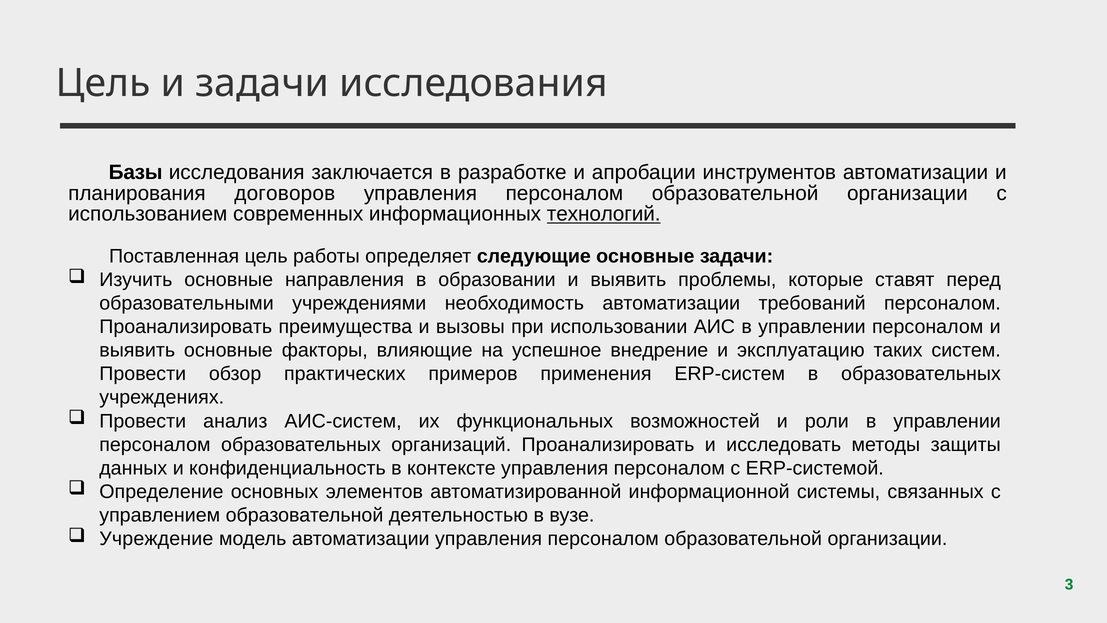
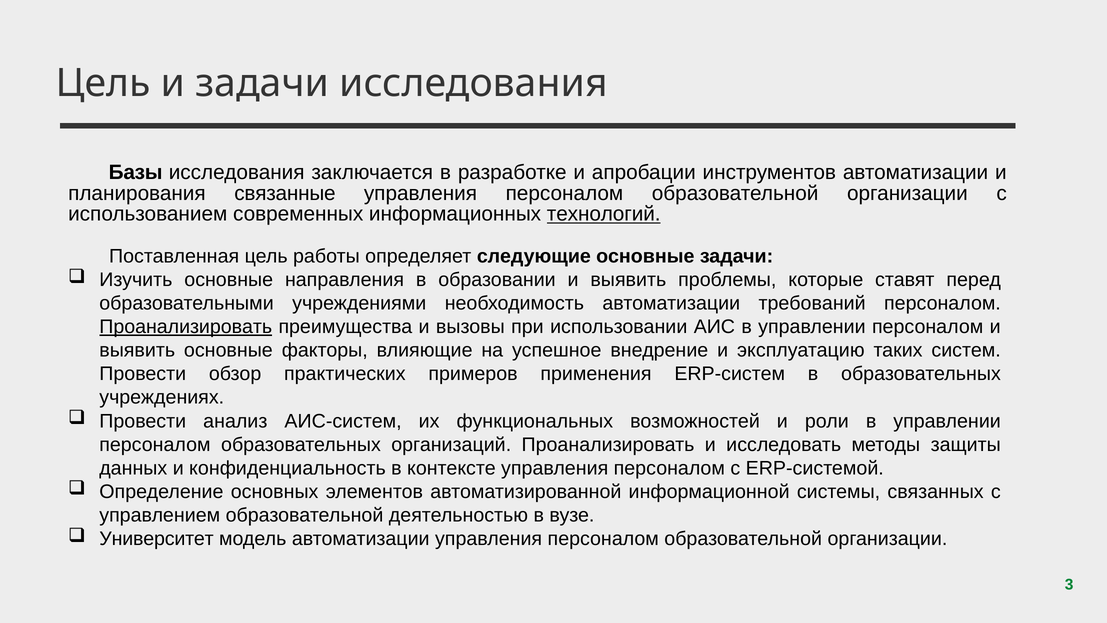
договоров: договоров -> связанные
Проанализировать at (186, 327) underline: none -> present
Учреждение: Учреждение -> Университет
